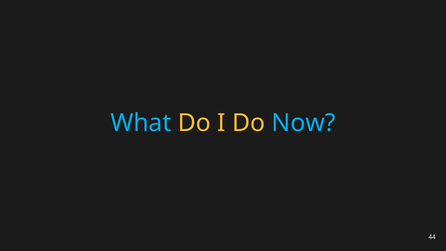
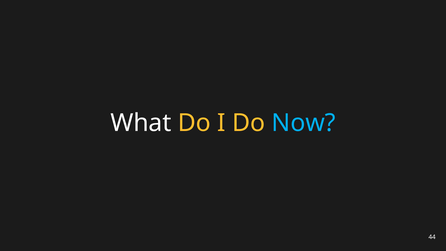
What colour: light blue -> white
